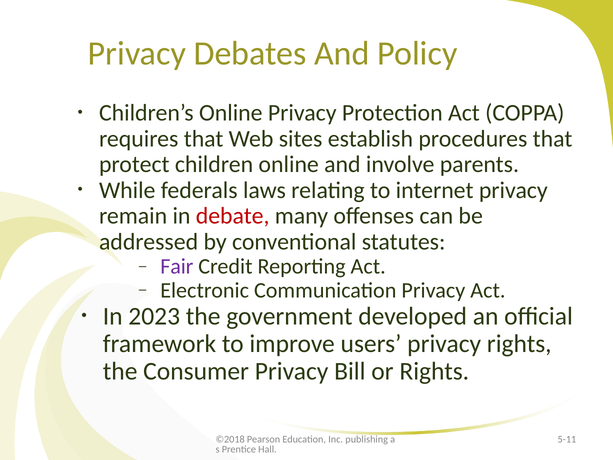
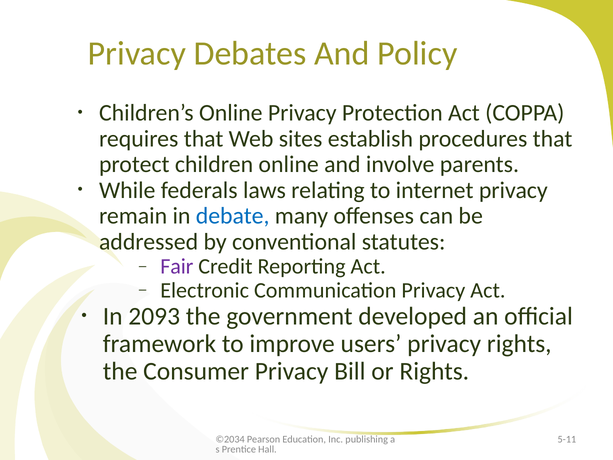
debate colour: red -> blue
2023: 2023 -> 2093
©2018: ©2018 -> ©2034
